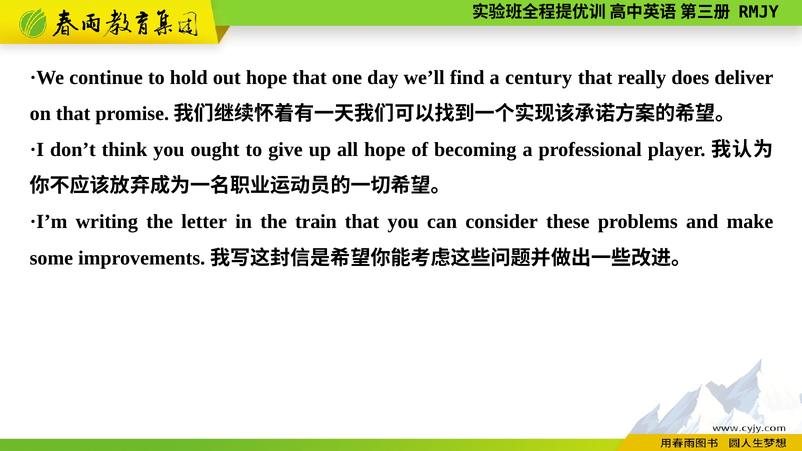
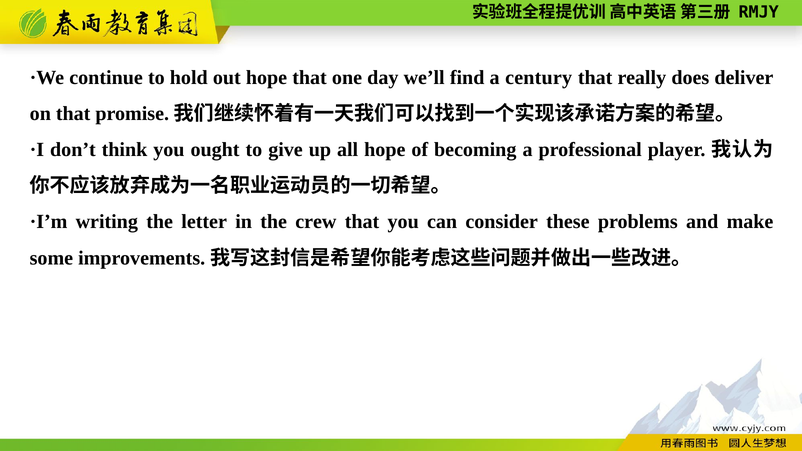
train: train -> crew
